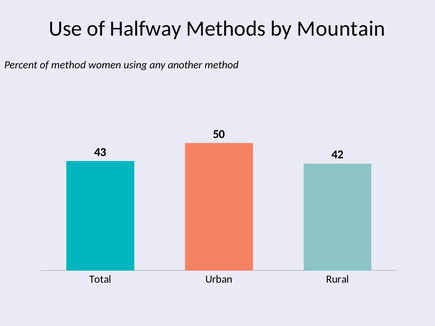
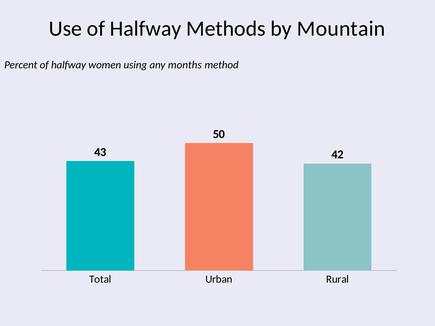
Percent of method: method -> halfway
another: another -> months
